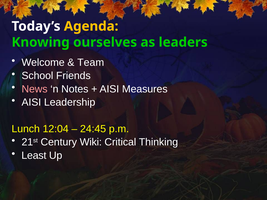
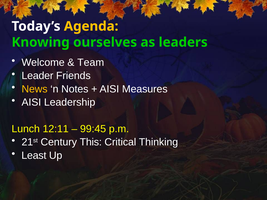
School: School -> Leader
News colour: pink -> yellow
12:04: 12:04 -> 12:11
24:45: 24:45 -> 99:45
Wiki: Wiki -> This
